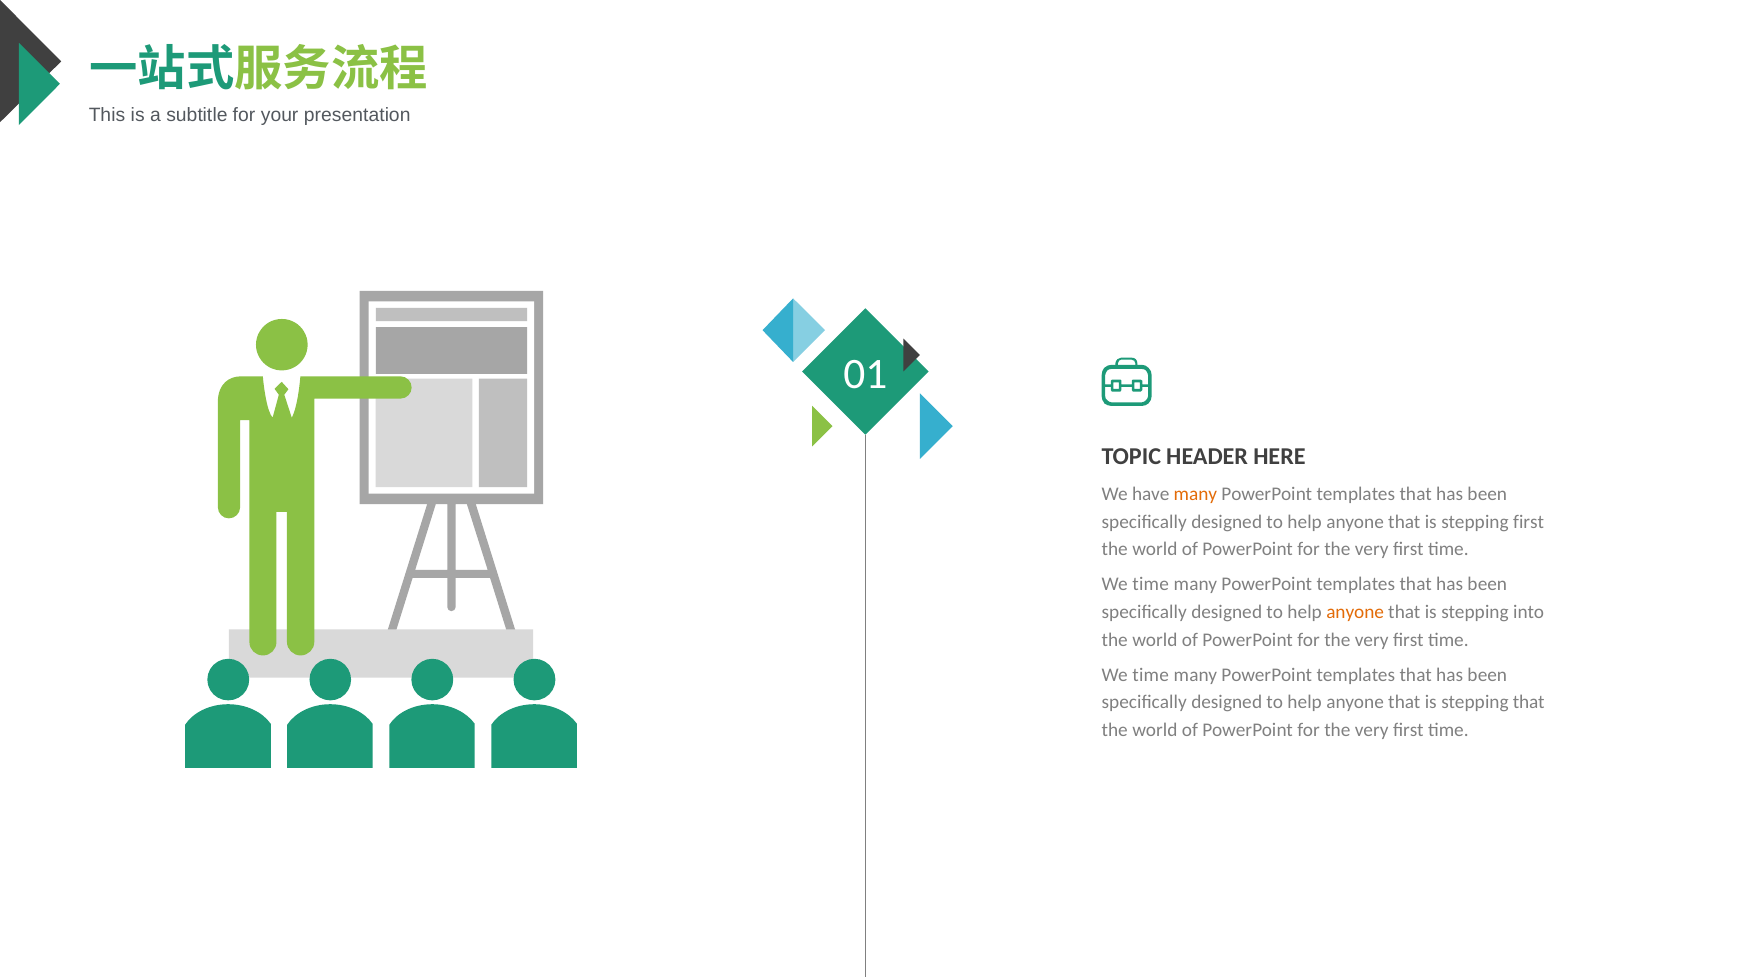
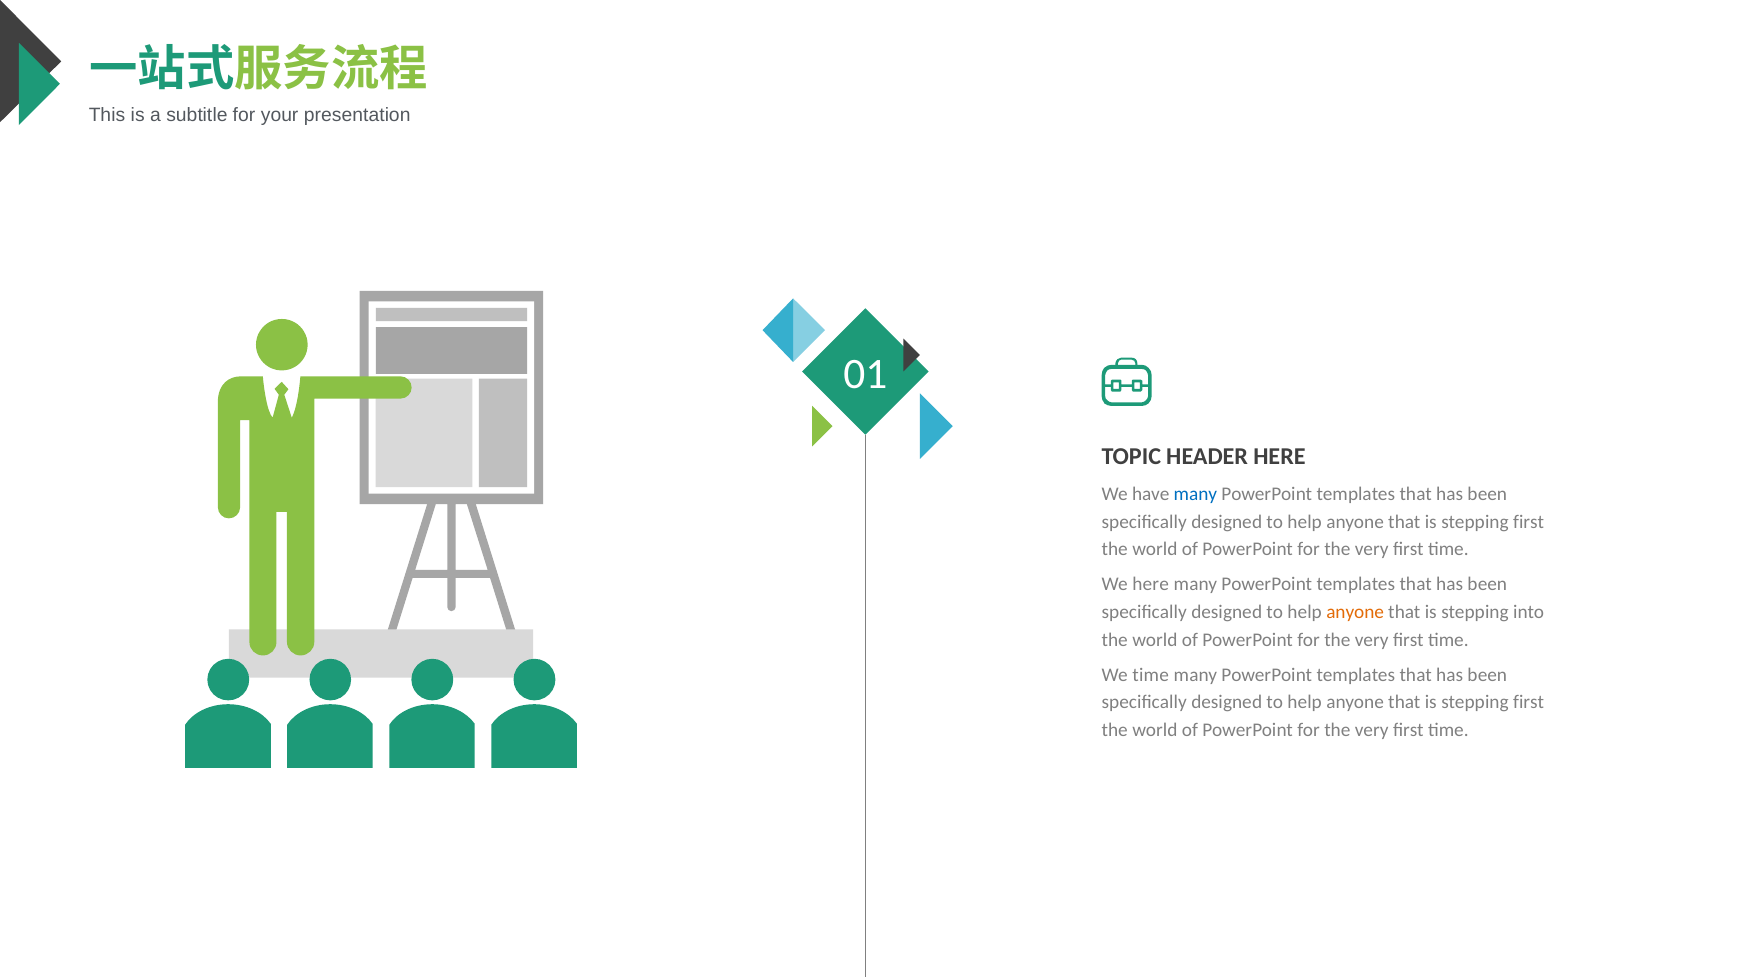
many at (1195, 494) colour: orange -> blue
time at (1151, 585): time -> here
that at (1529, 703): that -> first
